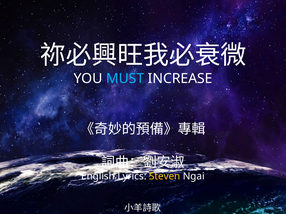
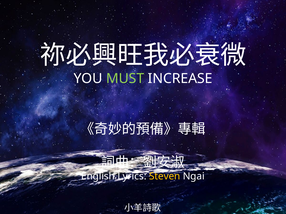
MUST colour: light blue -> light green
